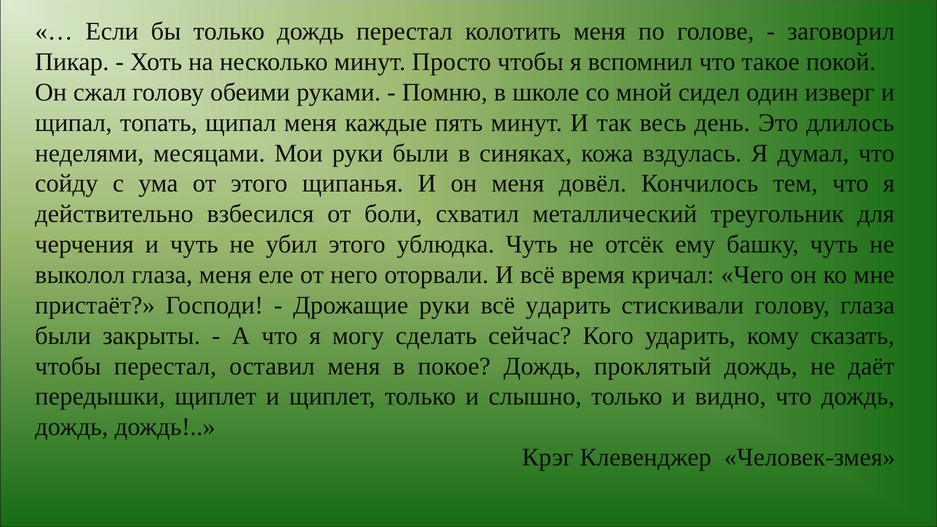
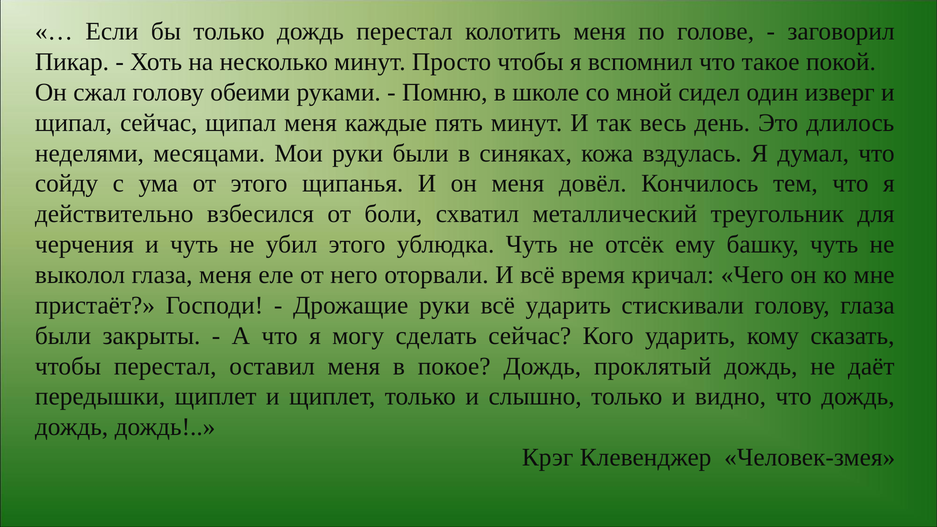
щипал топать: топать -> сейчас
